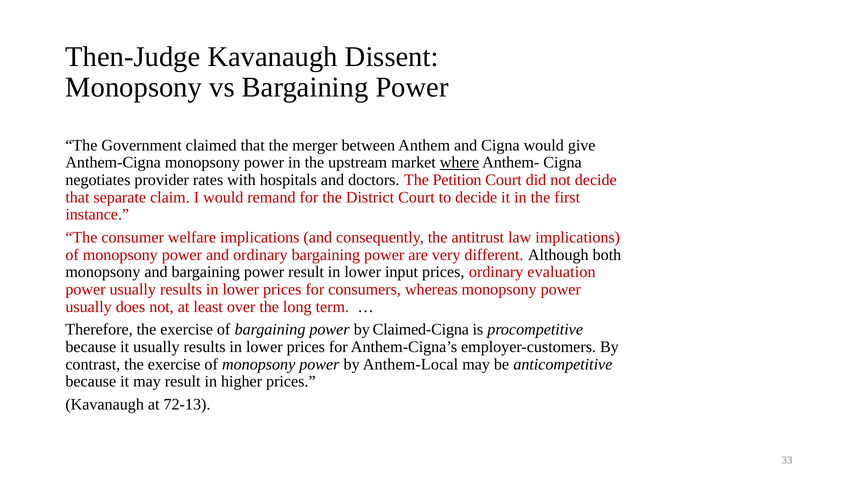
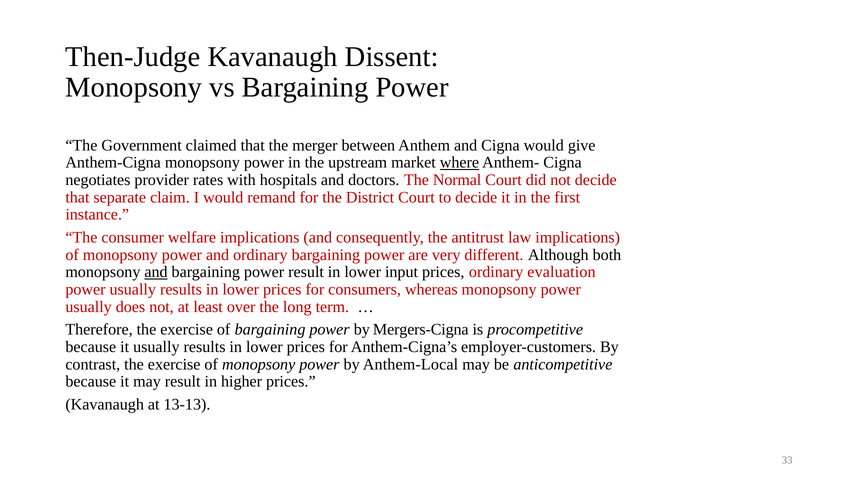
Petition: Petition -> Normal
and at (156, 272) underline: none -> present
Claimed-Cigna: Claimed-Cigna -> Mergers-Cigna
72-13: 72-13 -> 13-13
